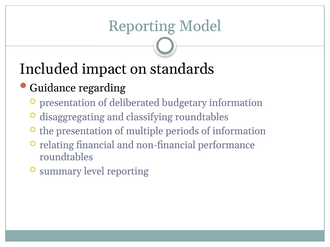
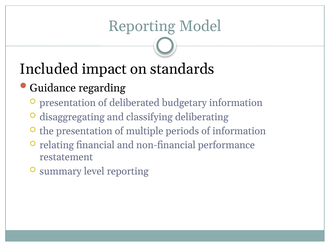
classifying roundtables: roundtables -> deliberating
roundtables at (66, 157): roundtables -> restatement
